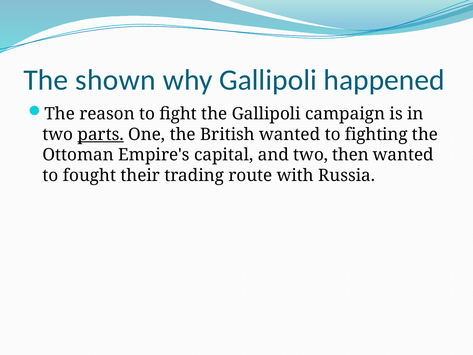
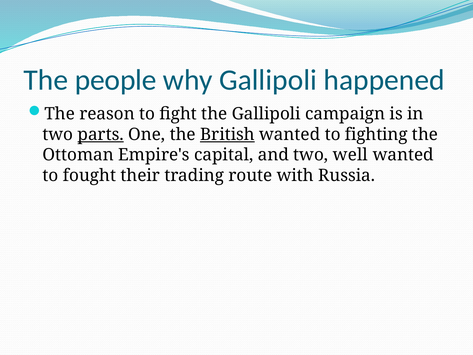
shown: shown -> people
British underline: none -> present
then: then -> well
